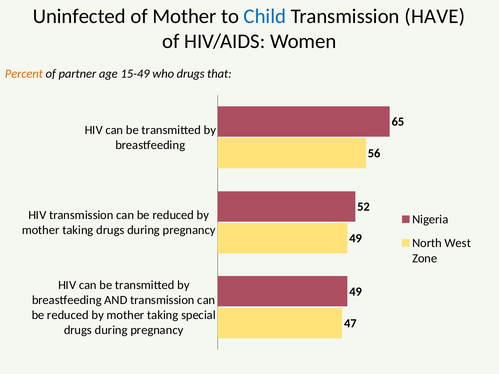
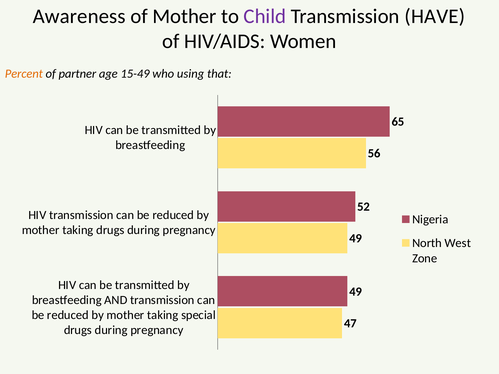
Uninfected: Uninfected -> Awareness
Child colour: blue -> purple
who drugs: drugs -> using
